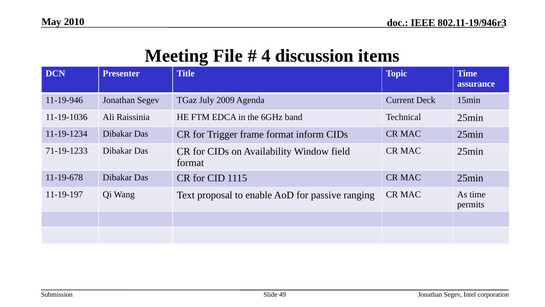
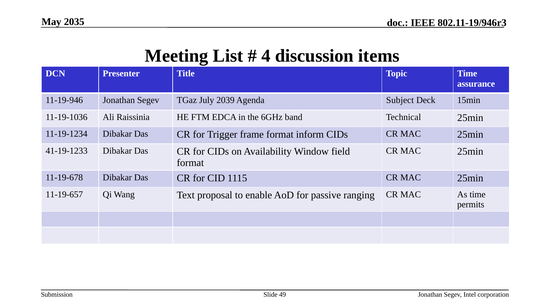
2010: 2010 -> 2035
File: File -> List
2009: 2009 -> 2039
Current: Current -> Subject
71-19-1233: 71-19-1233 -> 41-19-1233
11-19-197: 11-19-197 -> 11-19-657
